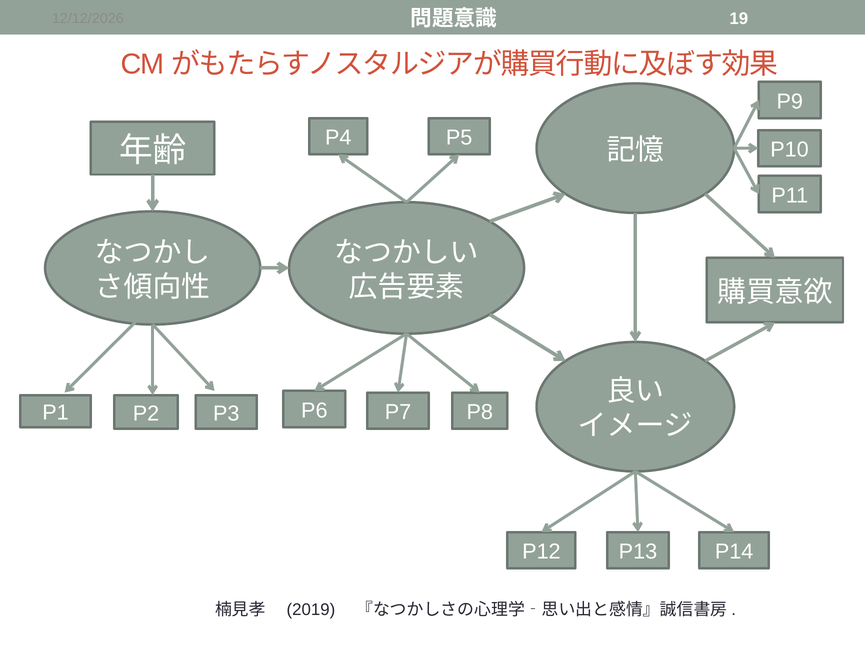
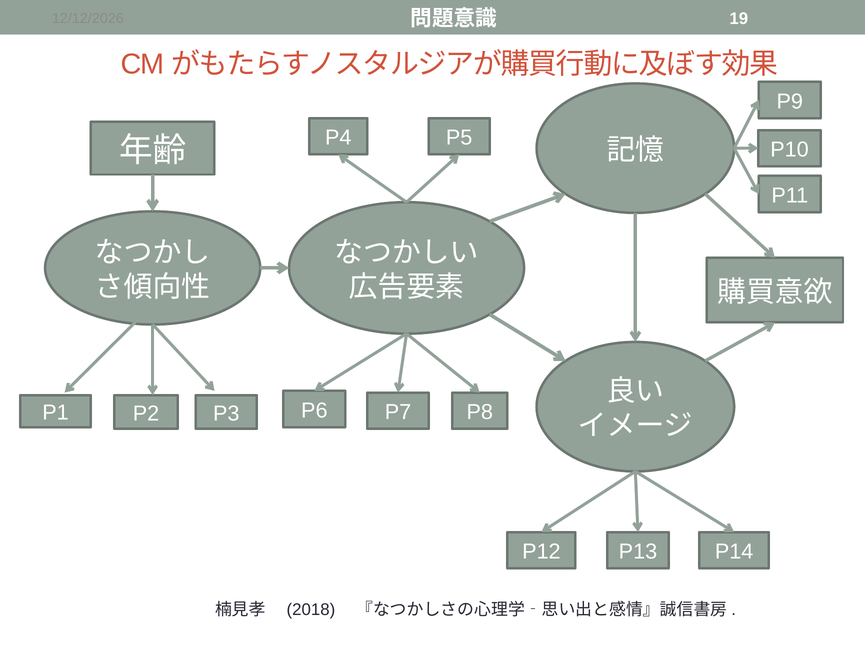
2019: 2019 -> 2018
